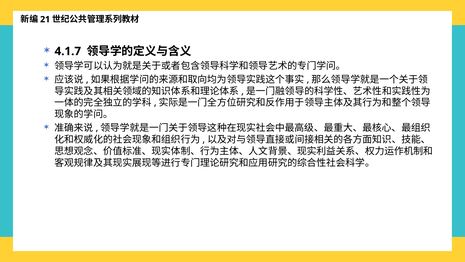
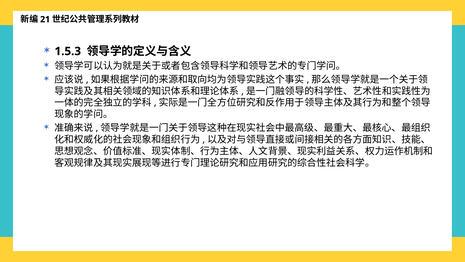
4.1.7: 4.1.7 -> 1.5.3
